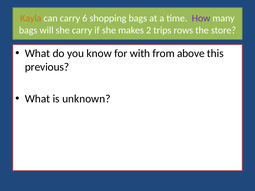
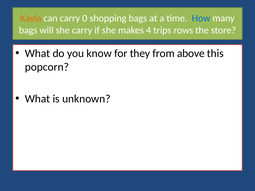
6: 6 -> 0
How colour: purple -> blue
2: 2 -> 4
with: with -> they
previous: previous -> popcorn
